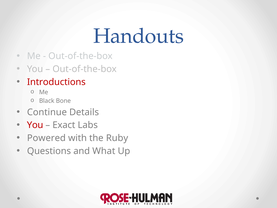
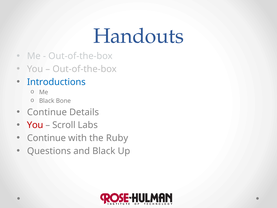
Introductions colour: red -> blue
Exact: Exact -> Scroll
Powered at (46, 138): Powered -> Continue
and What: What -> Black
